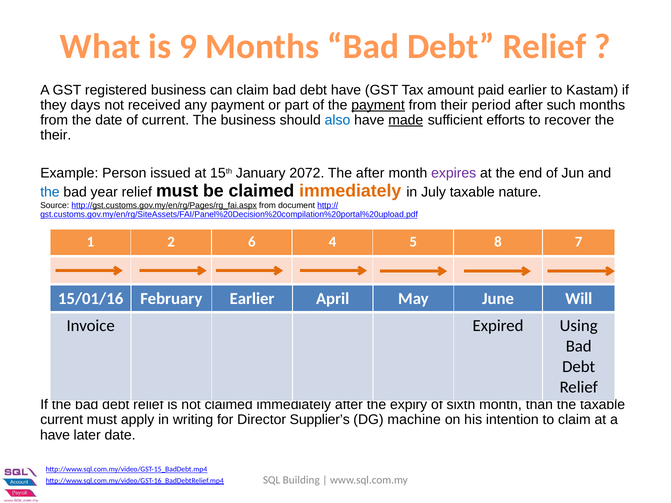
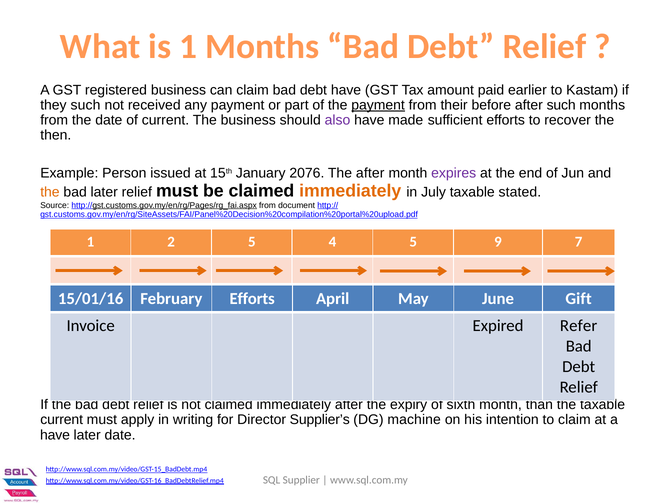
is 9: 9 -> 1
they days: days -> such
period: period -> before
also colour: blue -> purple
made underline: present -> none
their at (56, 135): their -> then
2072: 2072 -> 2076
the at (50, 192) colour: blue -> orange
bad year: year -> later
nature: nature -> stated
2 6: 6 -> 5
8: 8 -> 9
February Earlier: Earlier -> Efforts
Will: Will -> Gift
Using: Using -> Refer
Building: Building -> Supplier
